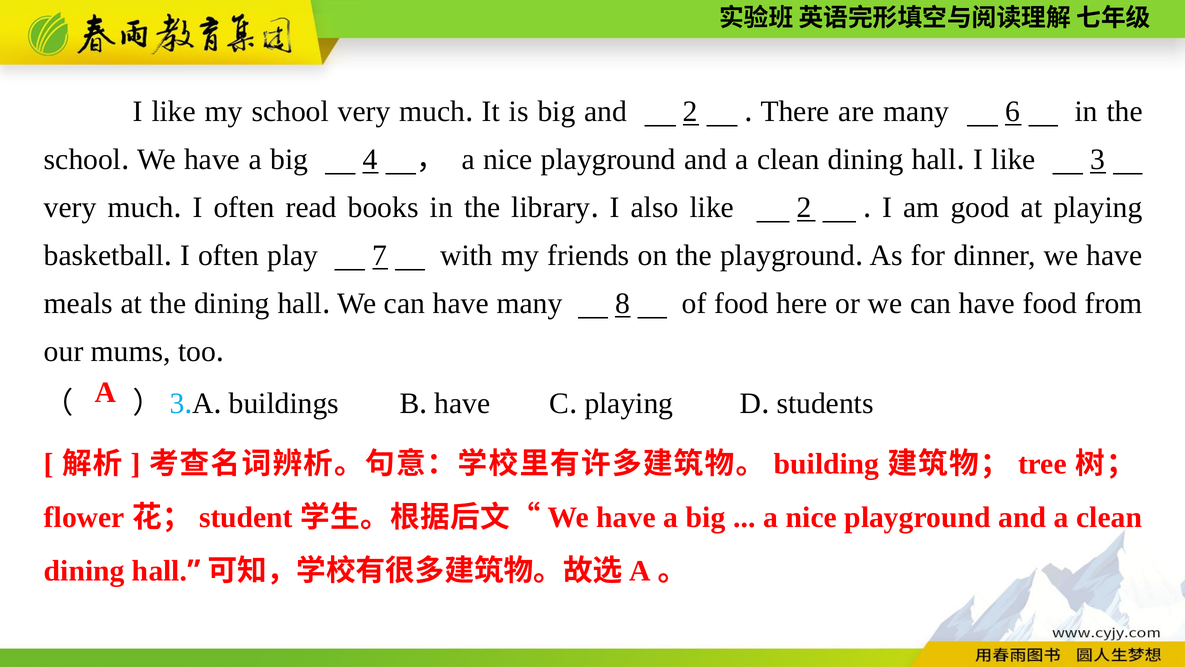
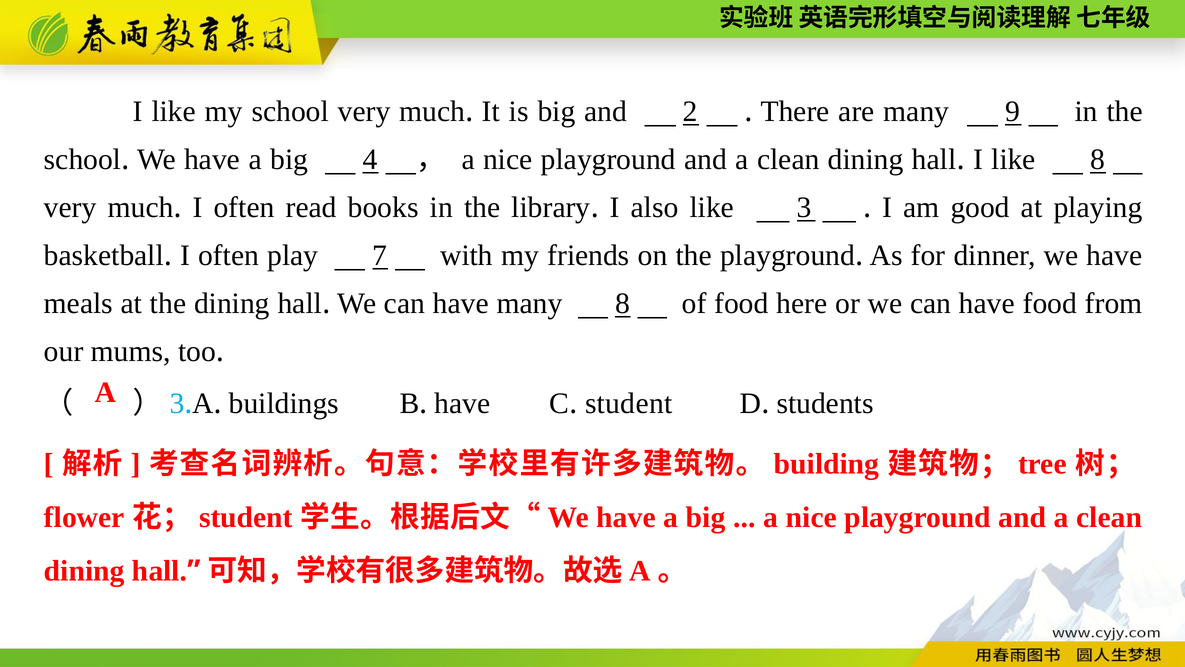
6: 6 -> 9
like 3: 3 -> 8
like 2: 2 -> 3
playing at (629, 403): playing -> student
